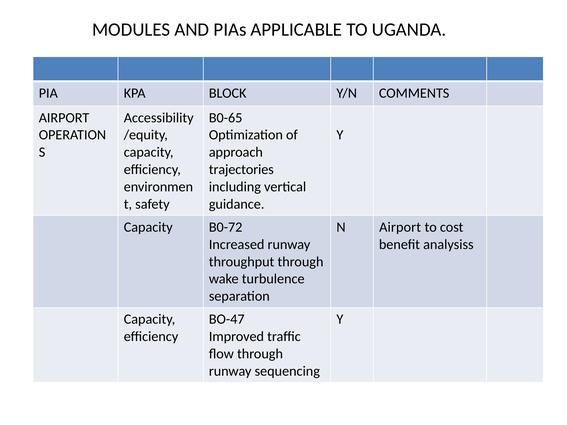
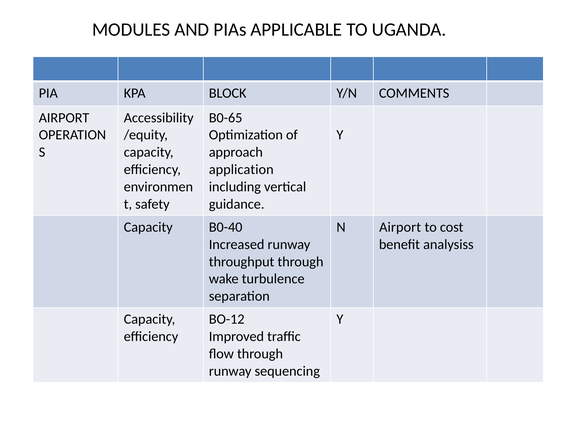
trajectories: trajectories -> application
B0-72: B0-72 -> B0-40
BO-47: BO-47 -> BO-12
